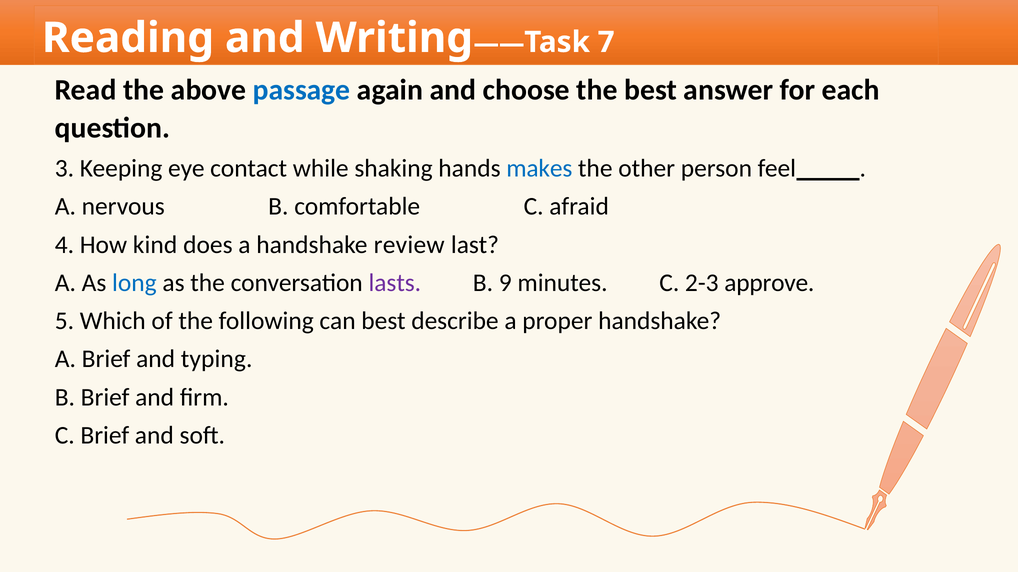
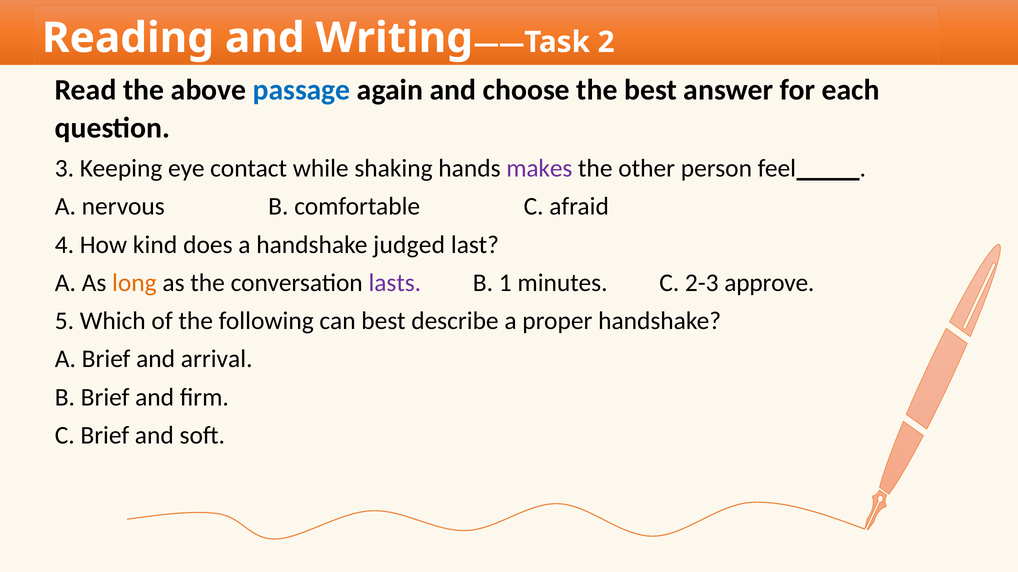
7: 7 -> 2
makes colour: blue -> purple
review: review -> judged
long colour: blue -> orange
9: 9 -> 1
typing: typing -> arrival
